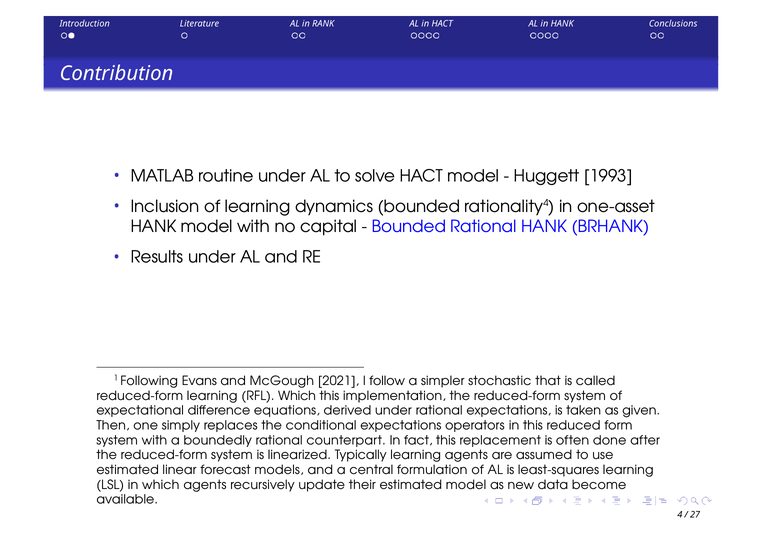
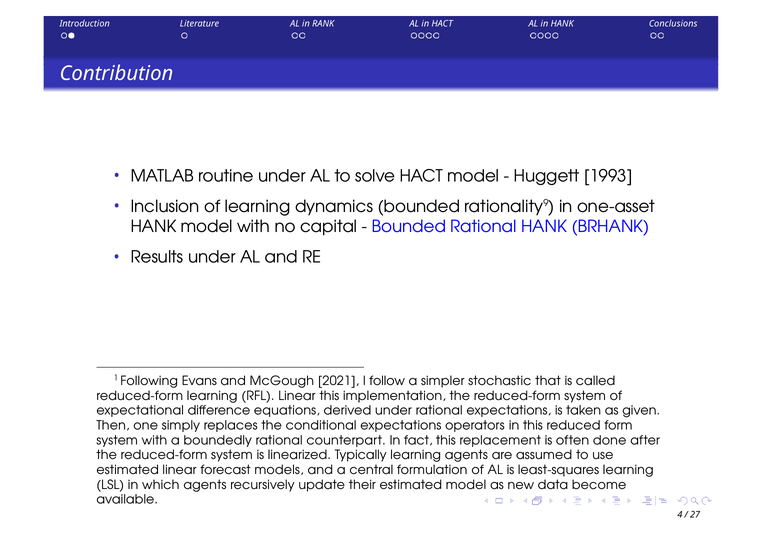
4 at (546, 203): 4 -> 9
RFL Which: Which -> Linear
